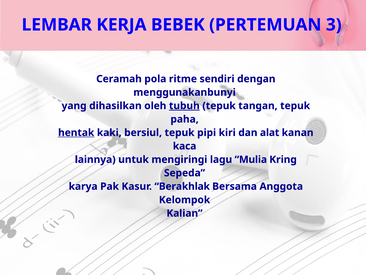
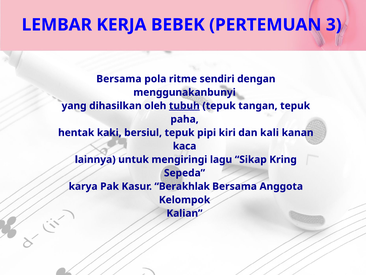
Ceramah at (119, 79): Ceramah -> Bersama
hentak underline: present -> none
alat: alat -> kali
Mulia: Mulia -> Sikap
